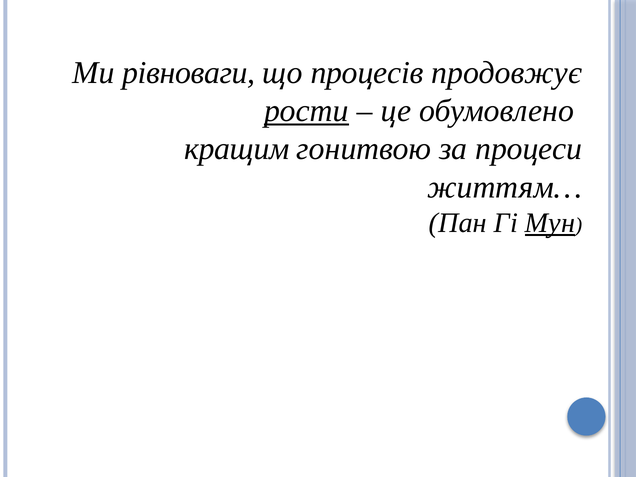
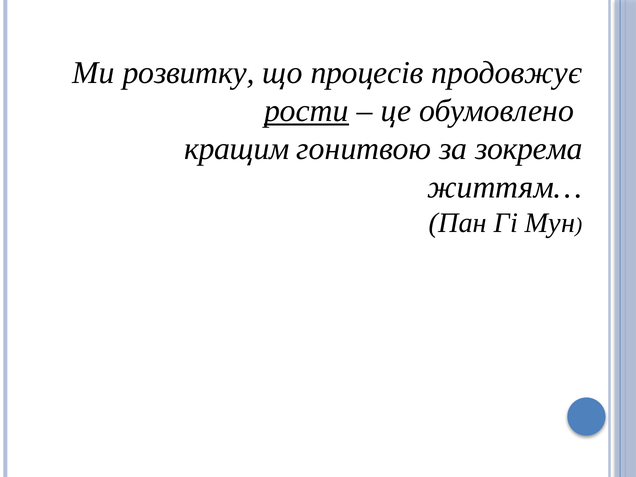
рівноваги: рівноваги -> розвитку
процеси: процеси -> зокрема
Мун underline: present -> none
